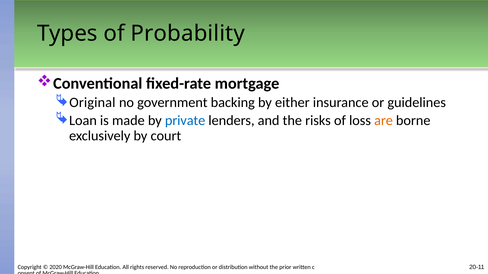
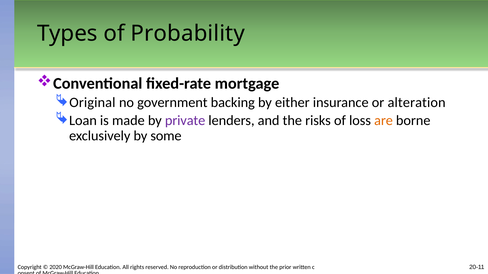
guidelines: guidelines -> alteration
private colour: blue -> purple
court: court -> some
